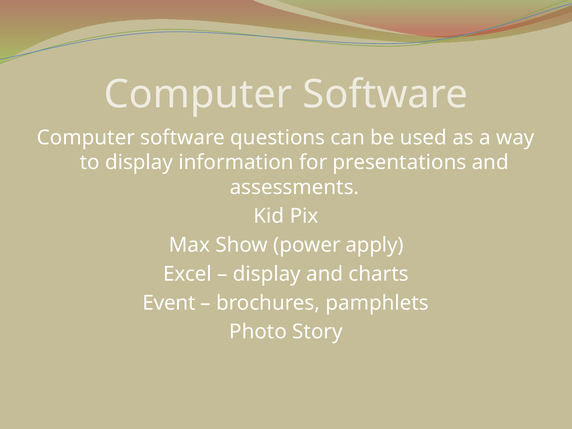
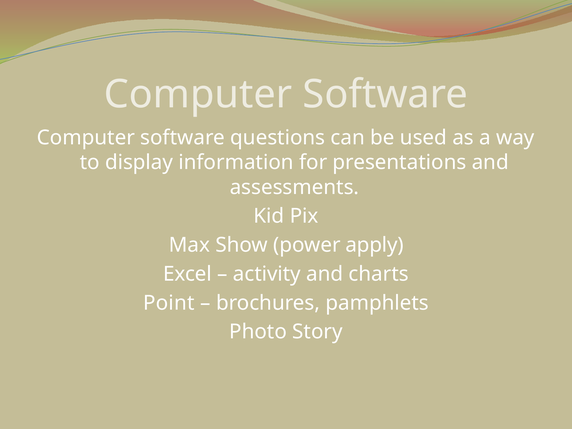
display at (267, 274): display -> activity
Event: Event -> Point
